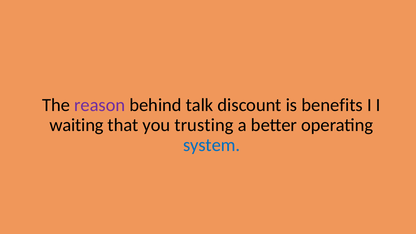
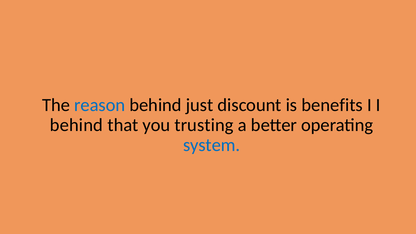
reason colour: purple -> blue
talk: talk -> just
waiting at (77, 125): waiting -> behind
